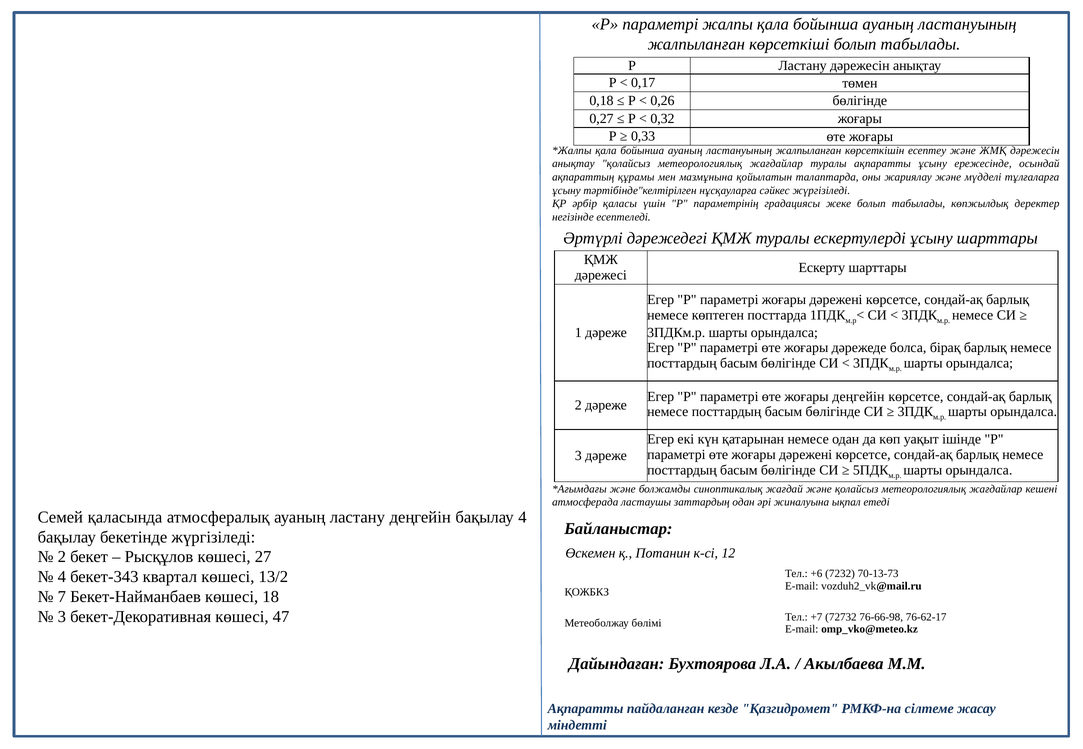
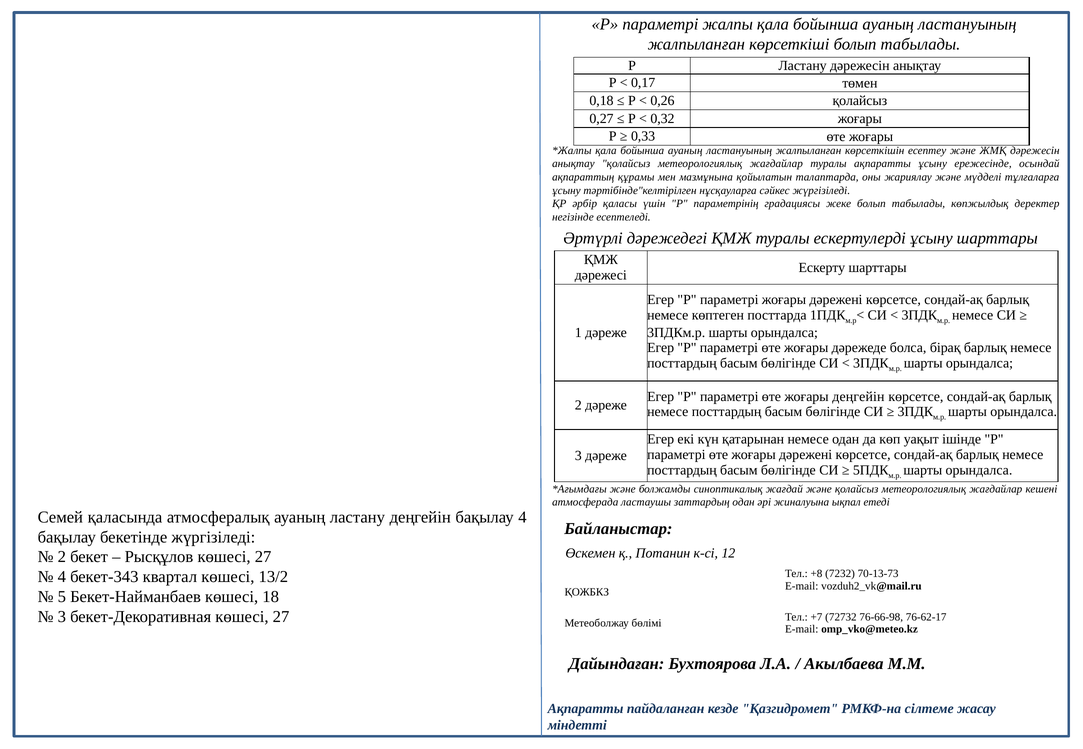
0,26 бөлігінде: бөлігінде -> қолайсыз
+6: +6 -> +8
7: 7 -> 5
бекет-Декоративная көшесі 47: 47 -> 27
